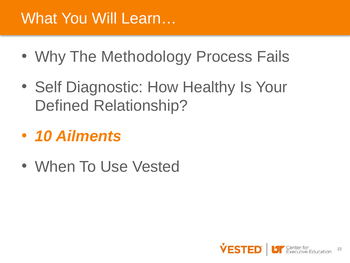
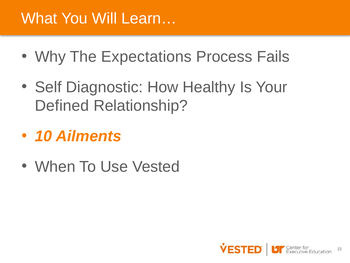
Methodology: Methodology -> Expectations
